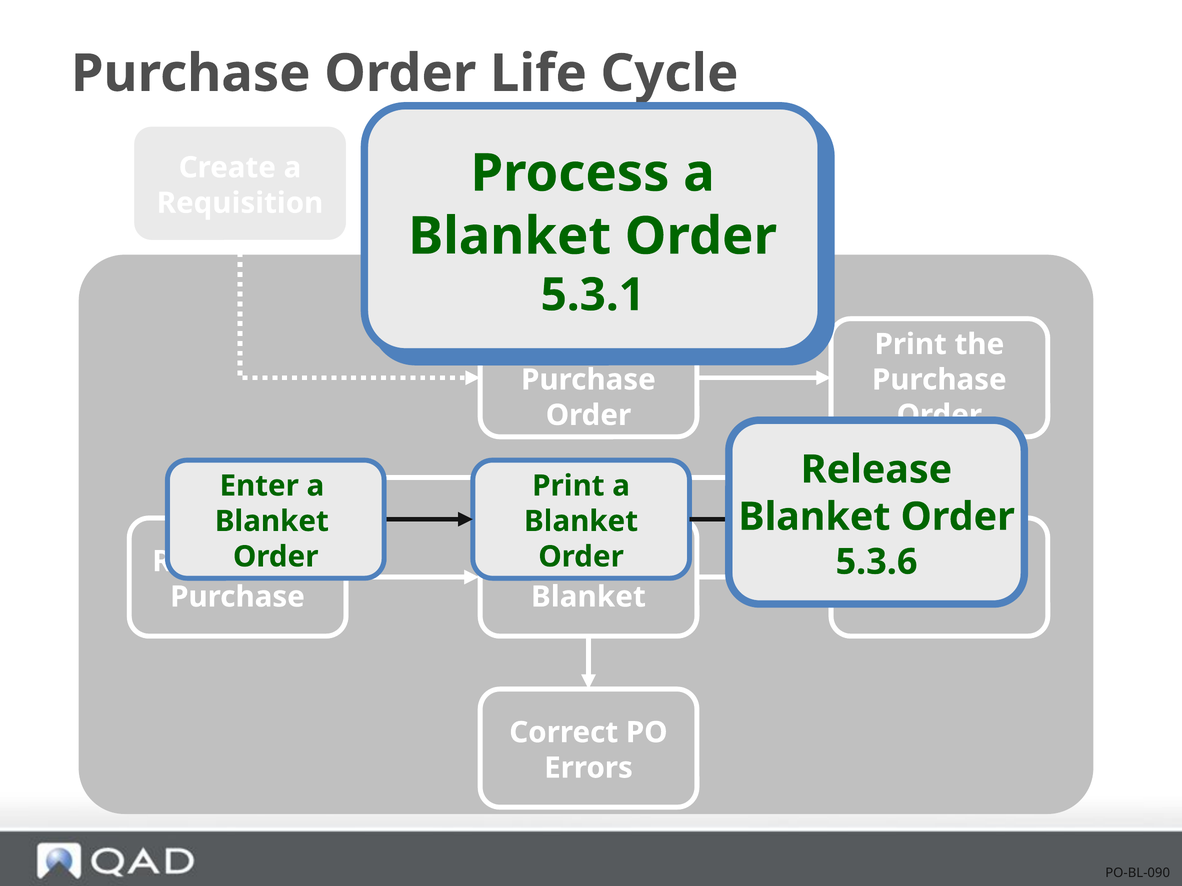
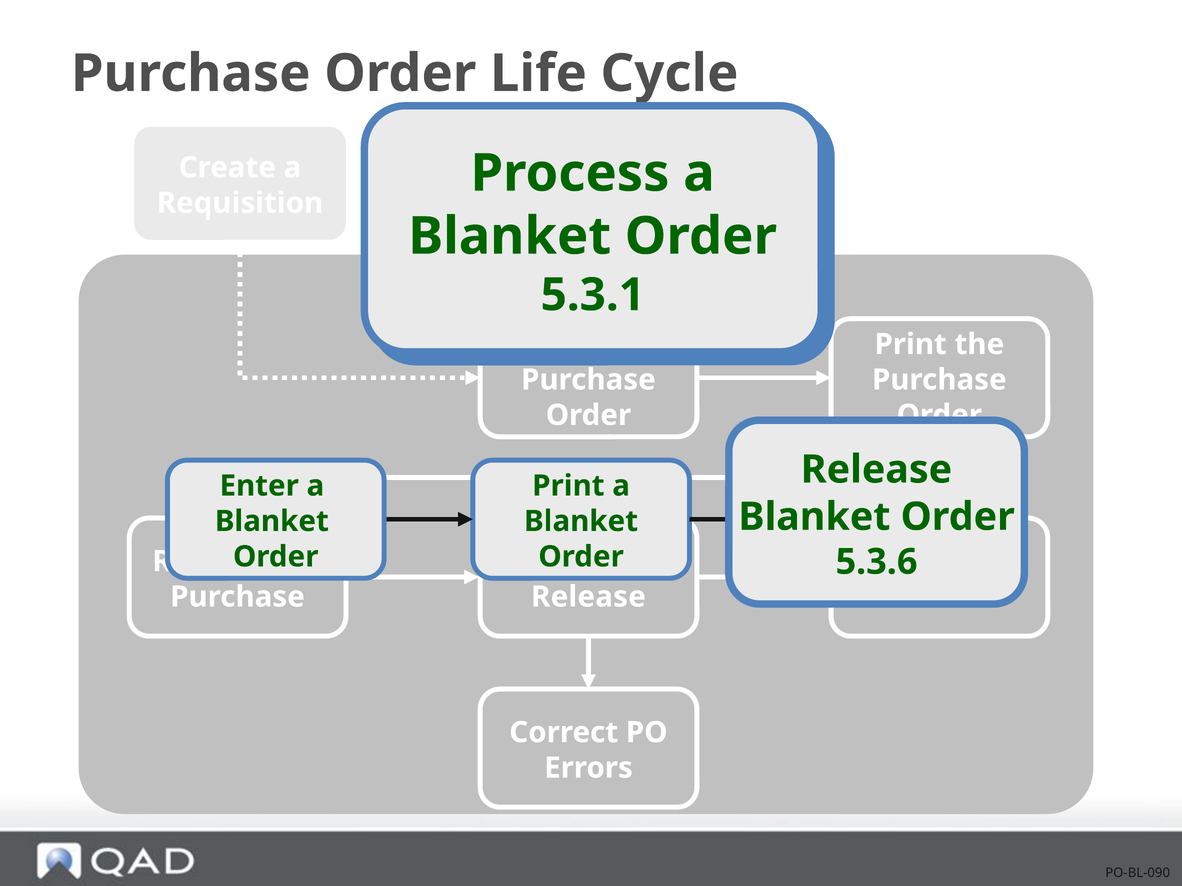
Blanket at (588, 597): Blanket -> Release
